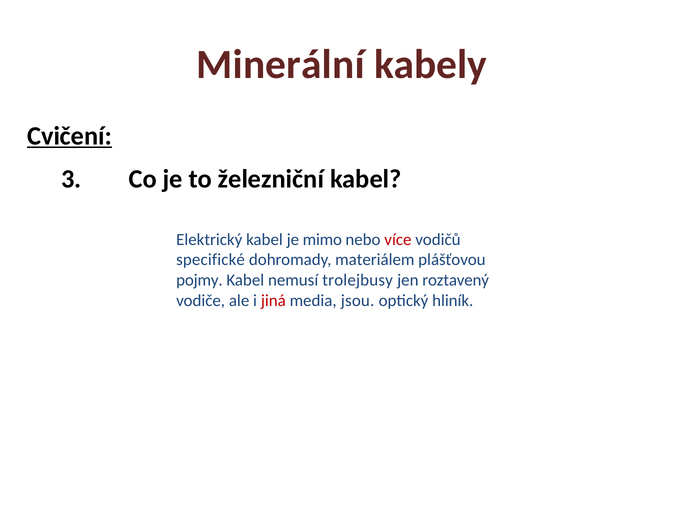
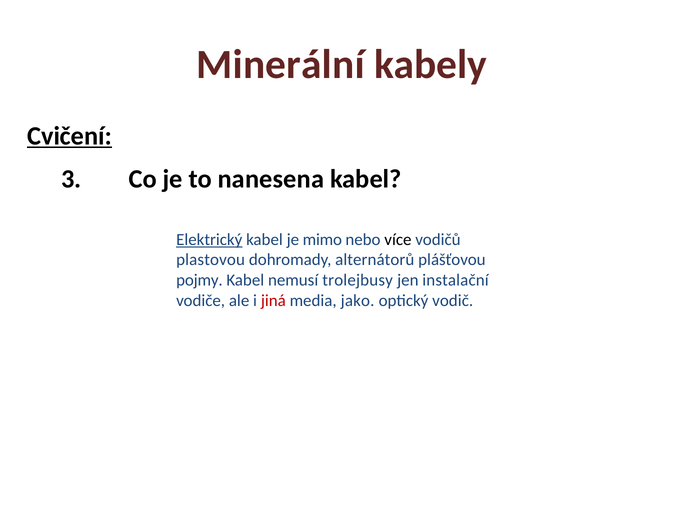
železniční: železniční -> nanesena
Elektrický underline: none -> present
více colour: red -> black
specifické: specifické -> plastovou
materiálem: materiálem -> alternátorů
roztavený: roztavený -> instalační
jsou: jsou -> jako
hliník: hliník -> vodič
